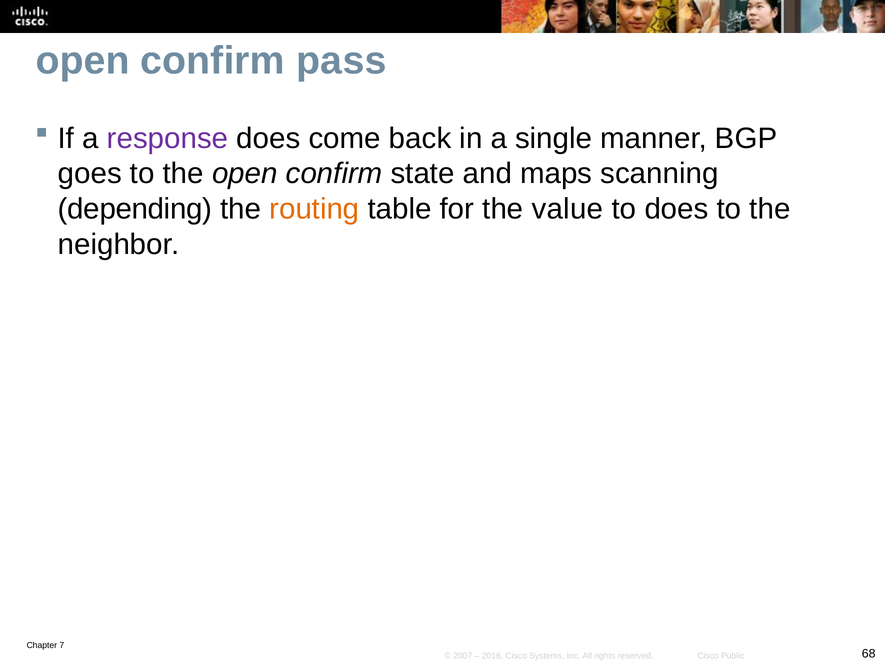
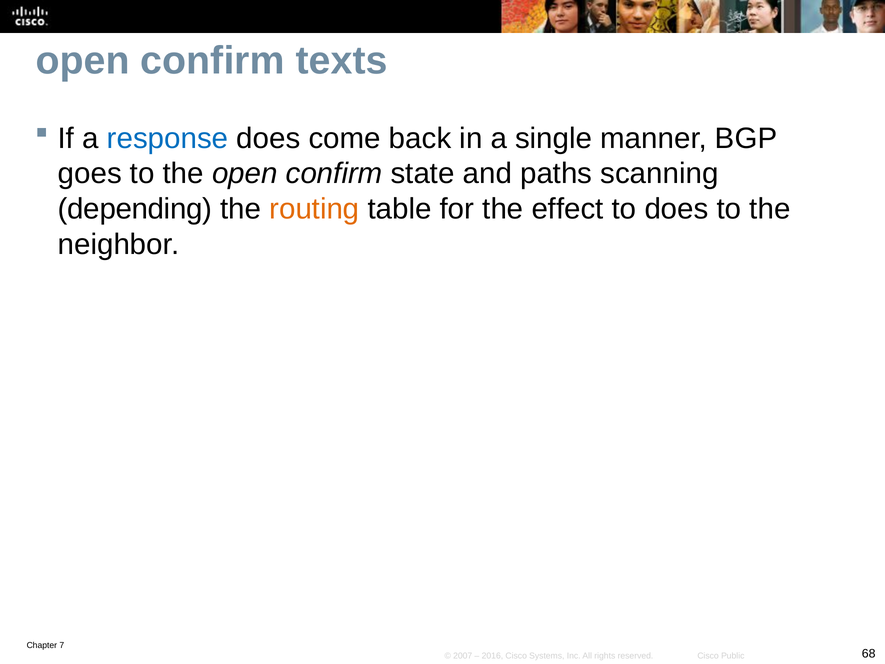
pass: pass -> texts
response colour: purple -> blue
maps: maps -> paths
value: value -> effect
